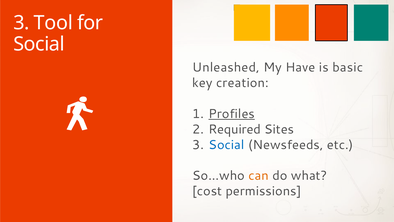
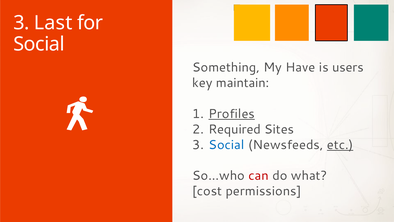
Tool: Tool -> Last
Unleashed: Unleashed -> Something
basic: basic -> users
creation: creation -> maintain
etc underline: none -> present
can colour: orange -> red
